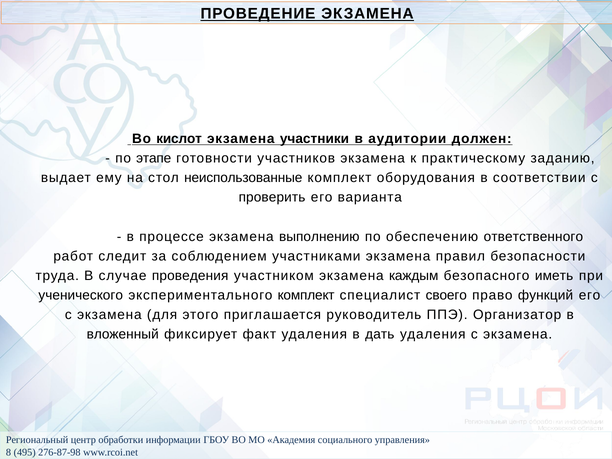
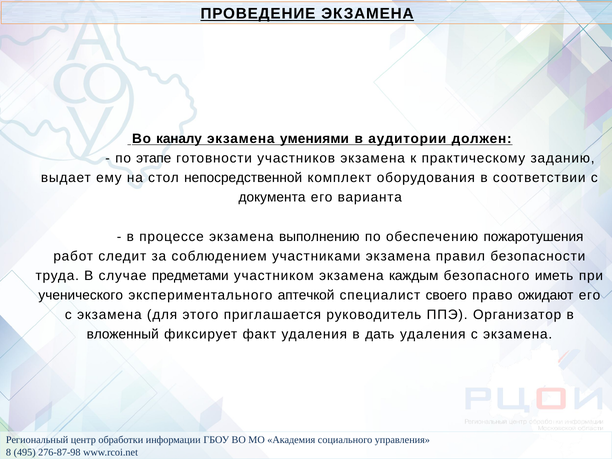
кислот: кислот -> каналу
участники: участники -> умениями
неиспользованные: неиспользованные -> непосредственной
проверить: проверить -> документа
ответственного: ответственного -> пожаротушения
проведения: проведения -> предметами
экспериментального комплект: комплект -> аптечкой
функций: функций -> ожидают
